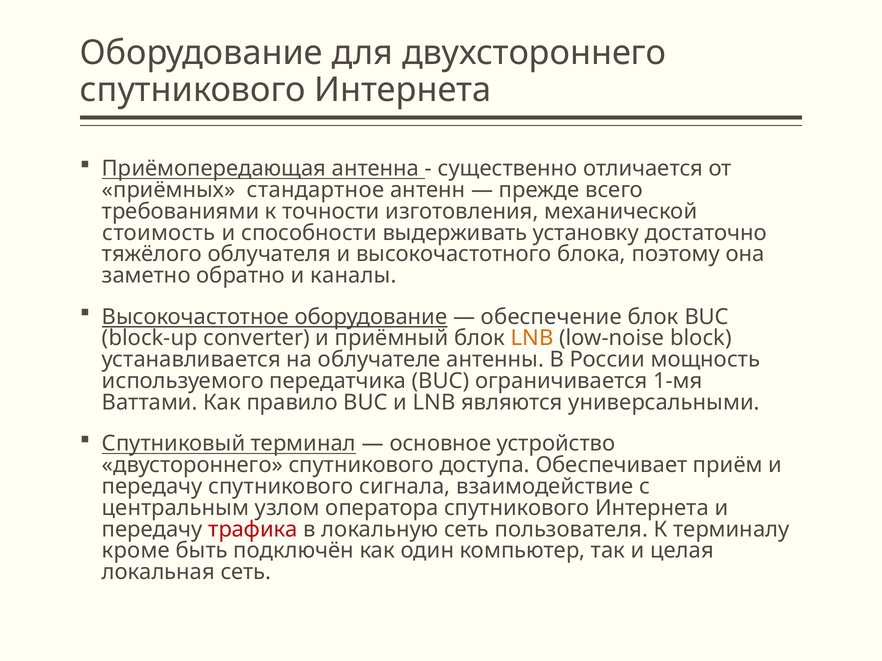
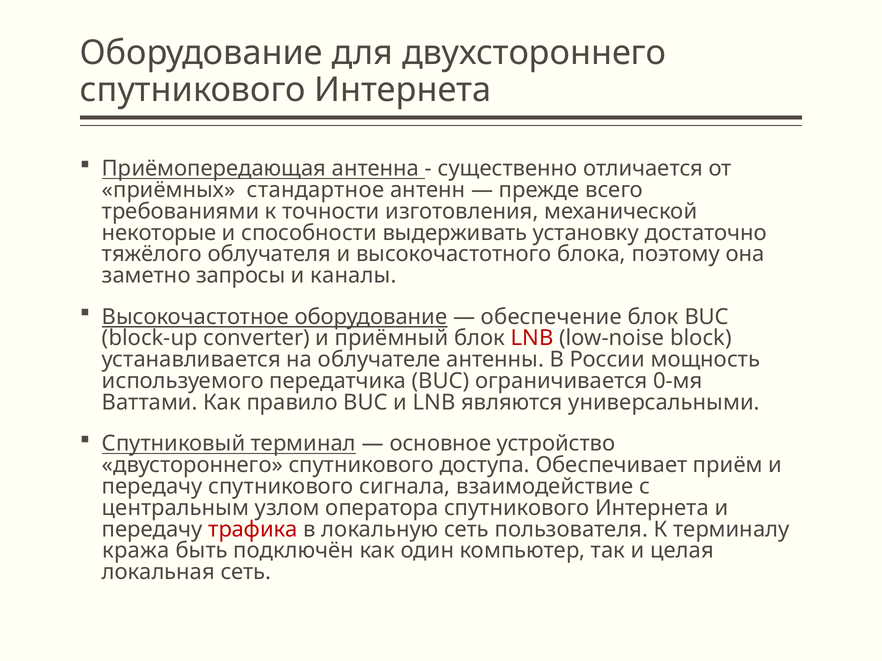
стоимость: стоимость -> некоторые
обратно: обратно -> запросы
LNB at (532, 338) colour: orange -> red
1-мя: 1-мя -> 0-мя
кроме: кроме -> кража
